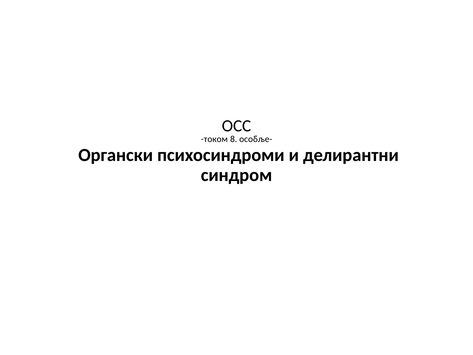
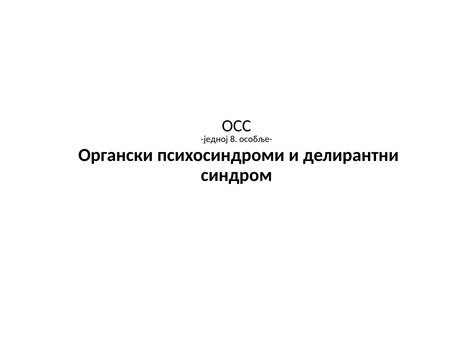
током: током -> једној
